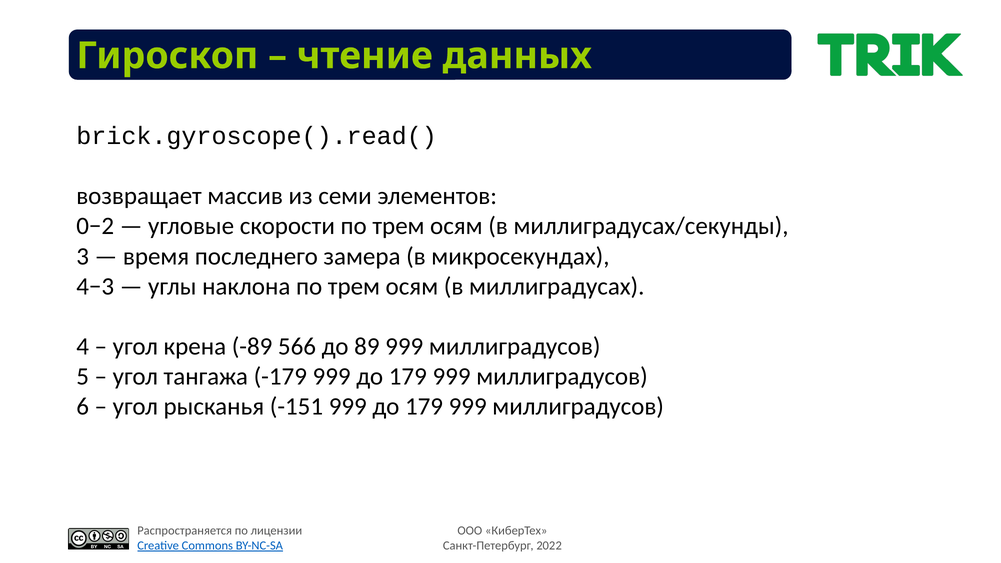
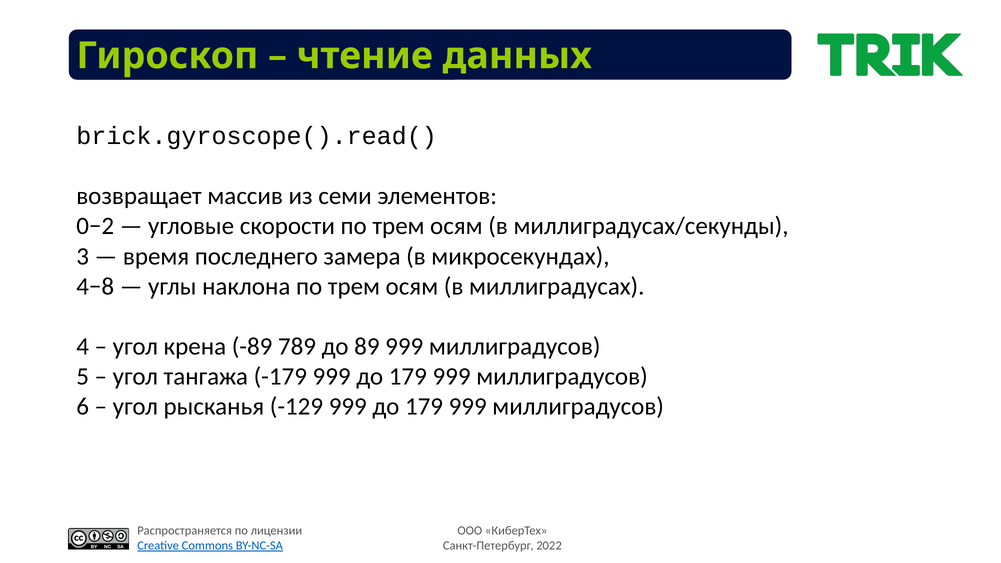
4−3: 4−3 -> 4−8
566: 566 -> 789
-151: -151 -> -129
